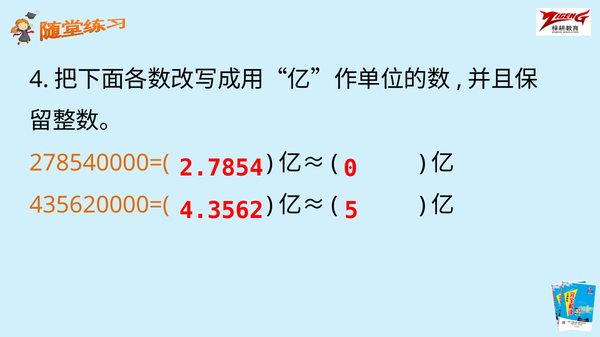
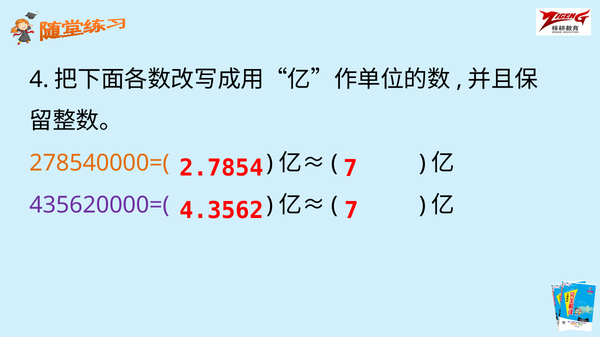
2.7854 0: 0 -> 7
435620000=( colour: orange -> purple
4.3562 5: 5 -> 7
